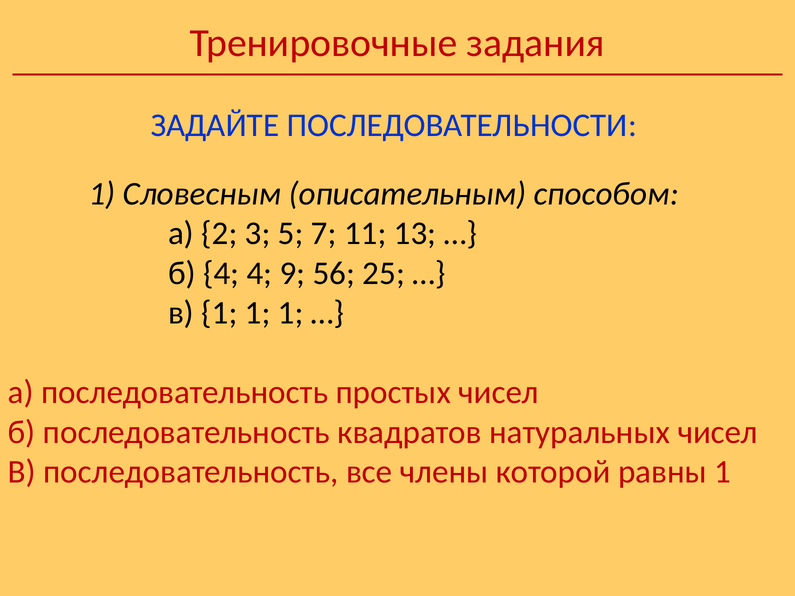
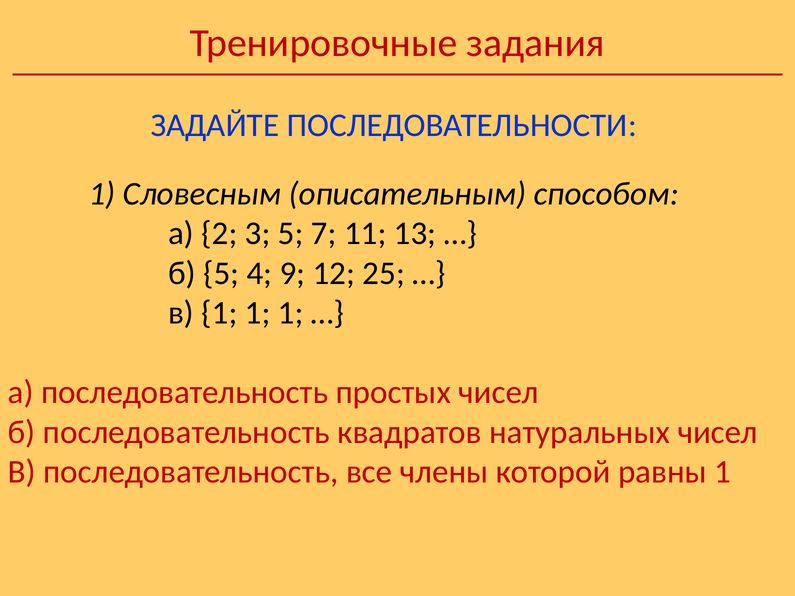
б 4: 4 -> 5
56: 56 -> 12
